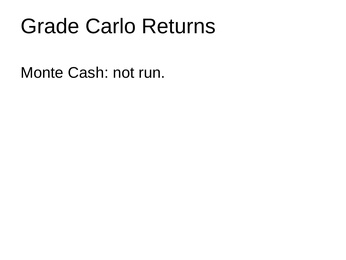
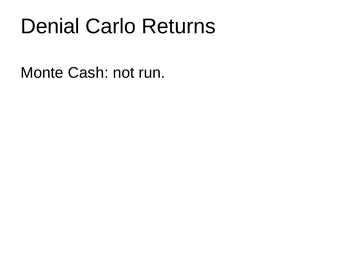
Grade: Grade -> Denial
